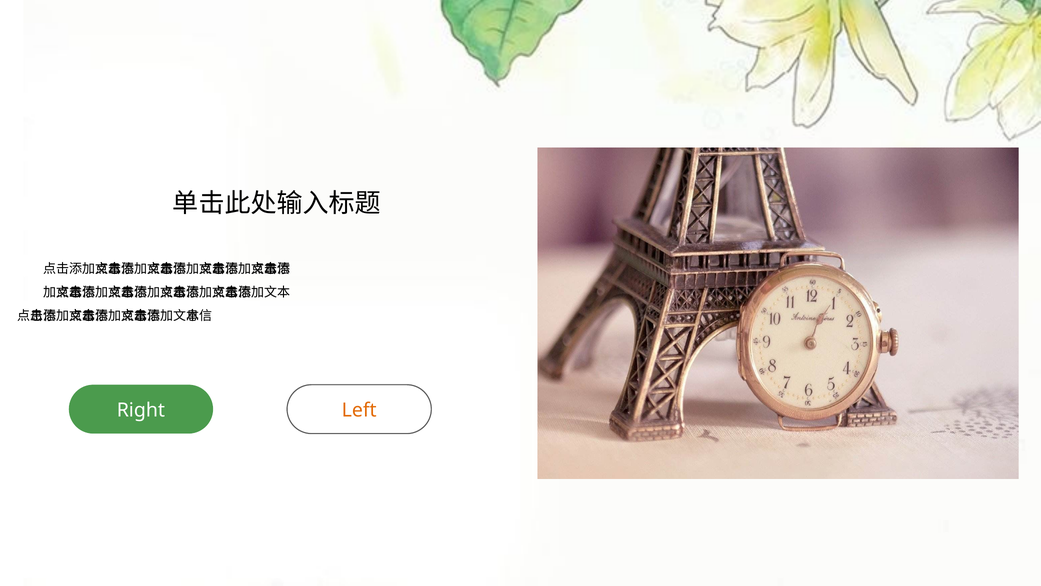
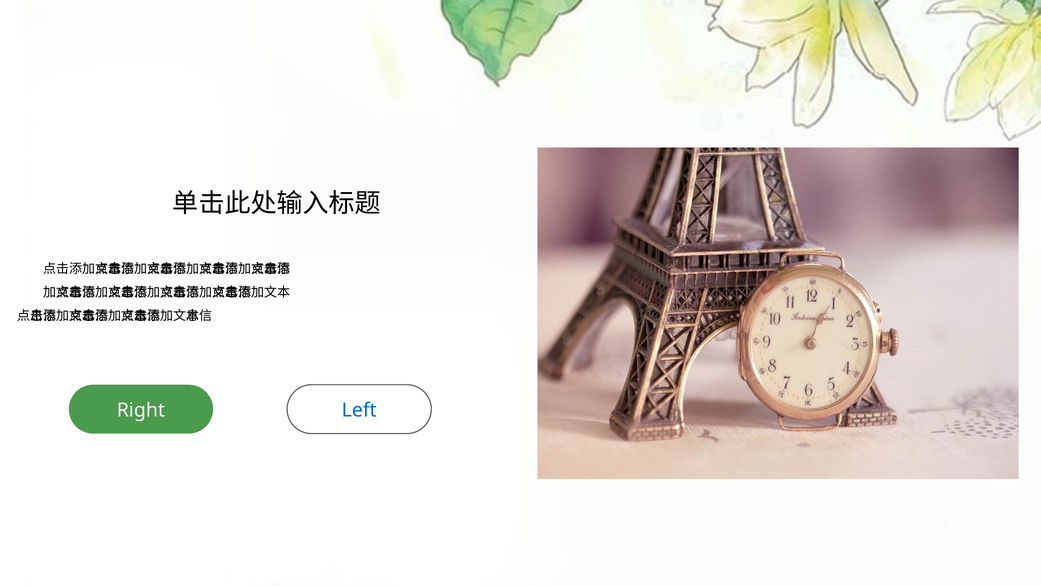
Left colour: orange -> blue
